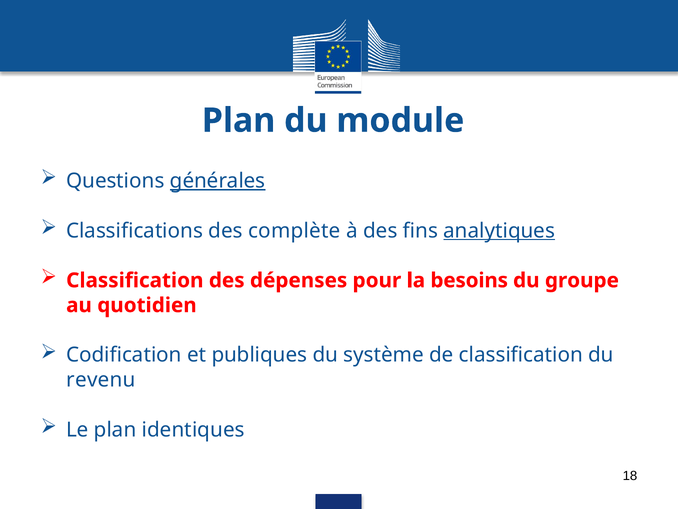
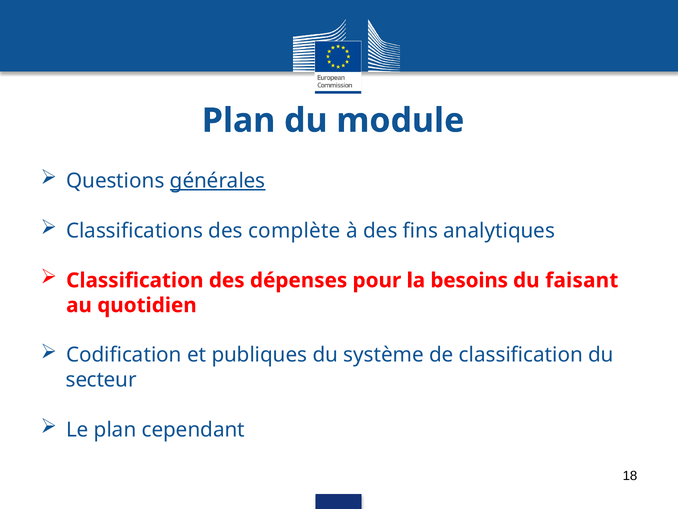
analytiques underline: present -> none
groupe: groupe -> faisant
revenu: revenu -> secteur
identiques: identiques -> cependant
